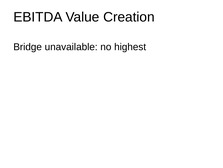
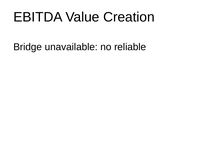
highest: highest -> reliable
